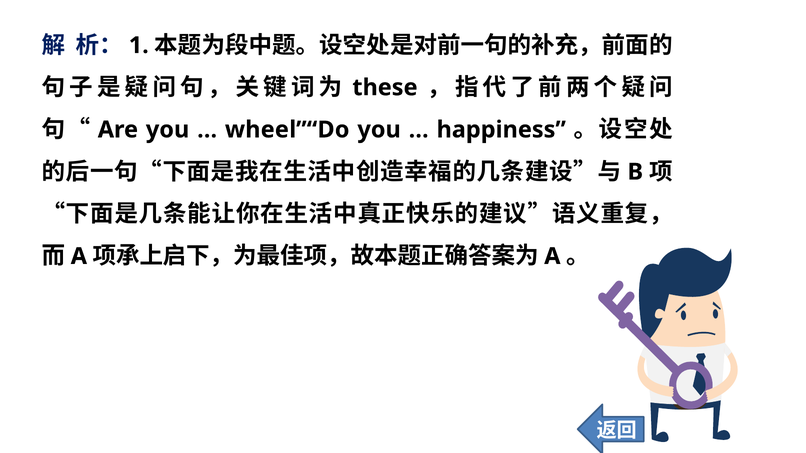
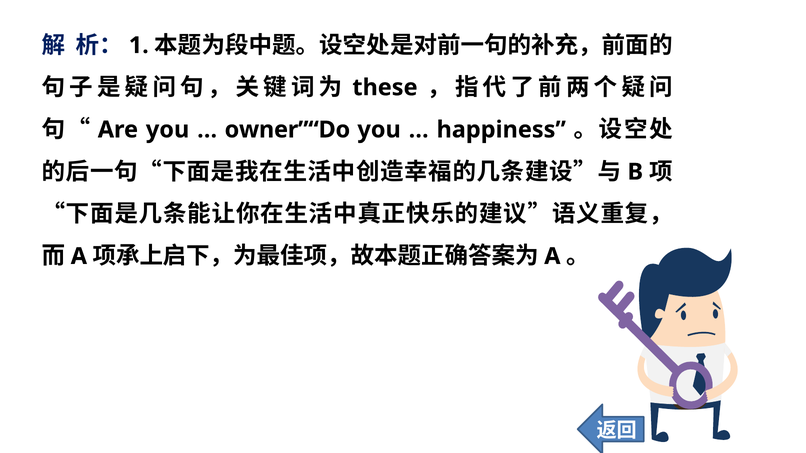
wheel”“Do: wheel”“Do -> owner”“Do
